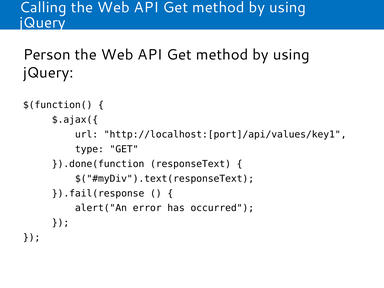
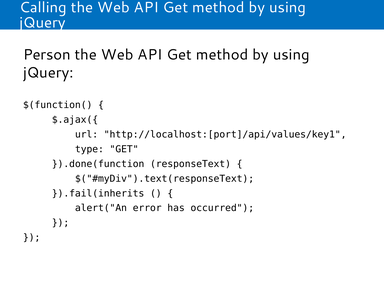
}).fail(response: }).fail(response -> }).fail(inherits
